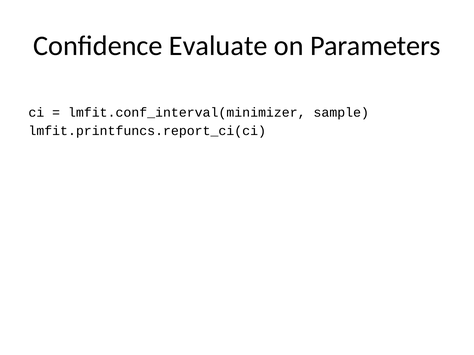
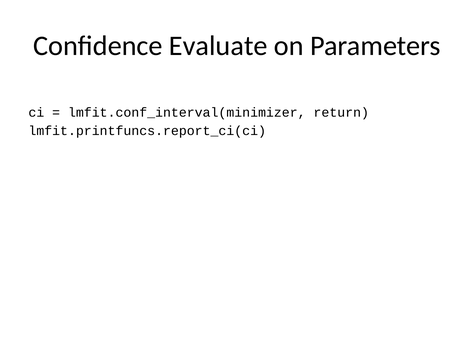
sample: sample -> return
